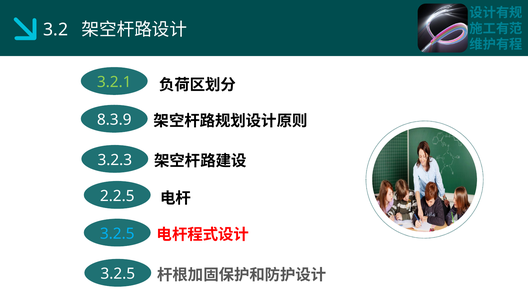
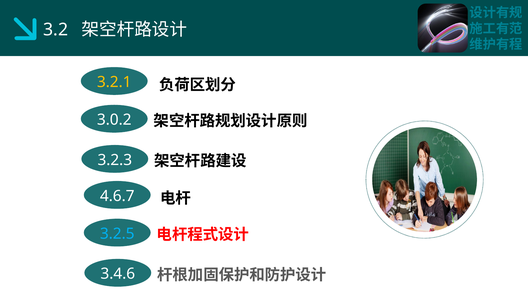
3.2.1 colour: light green -> yellow
8.3.9: 8.3.9 -> 3.0.2
2.2.5: 2.2.5 -> 4.6.7
3.2.5 at (118, 274): 3.2.5 -> 3.4.6
